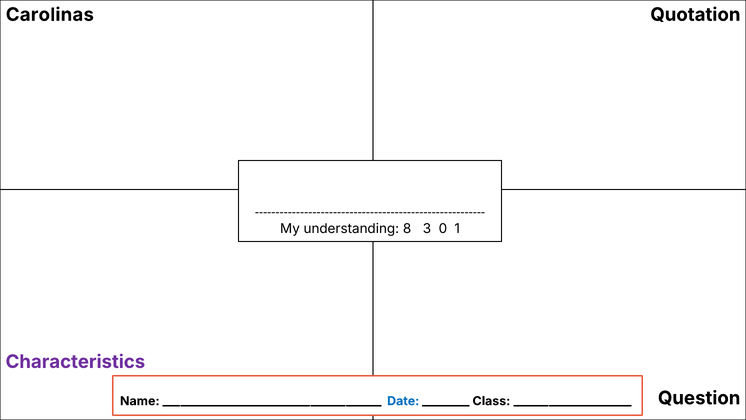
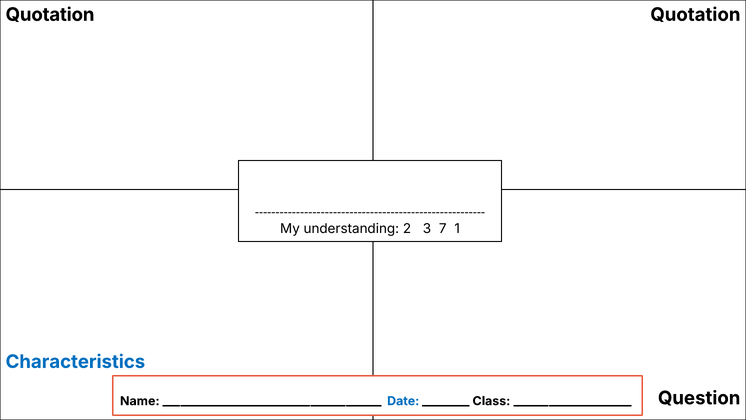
Carolinas at (50, 15): Carolinas -> Quotation
8: 8 -> 2
0: 0 -> 7
Characteristics colour: purple -> blue
